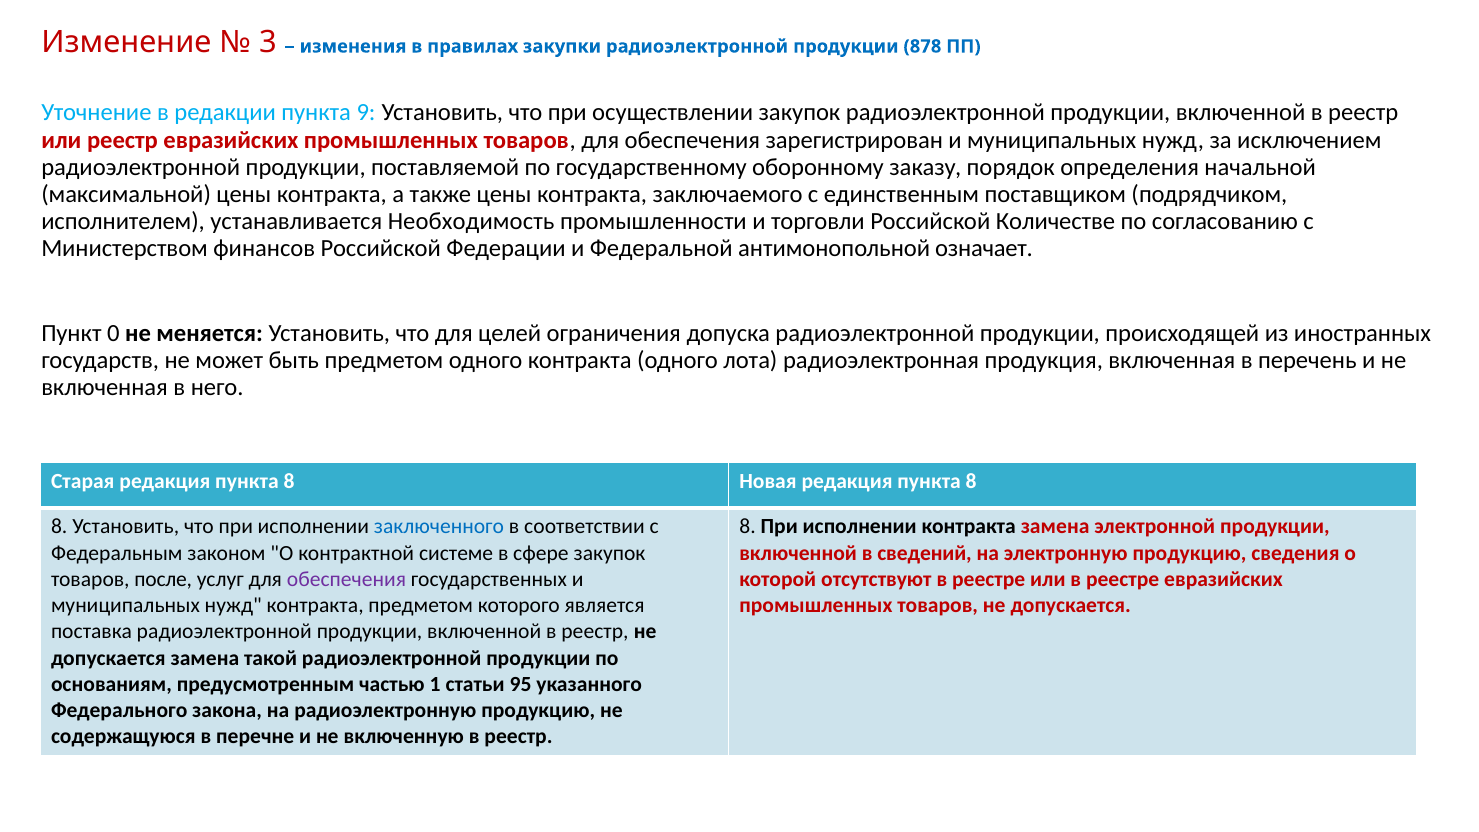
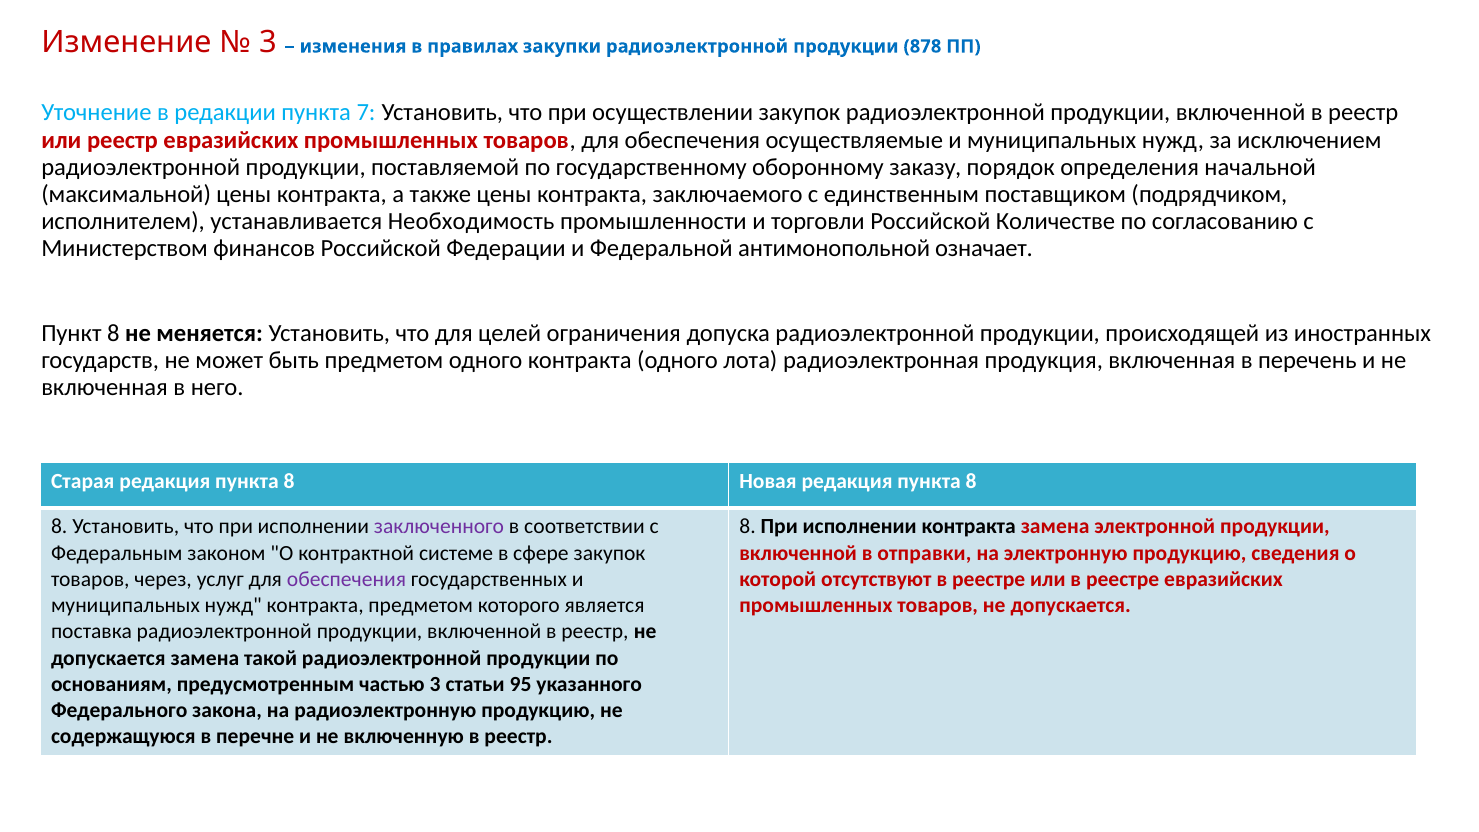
9: 9 -> 7
зарегистрирован: зарегистрирован -> осуществляемые
Пункт 0: 0 -> 8
заключенного colour: blue -> purple
сведений: сведений -> отправки
после: после -> через
частью 1: 1 -> 3
